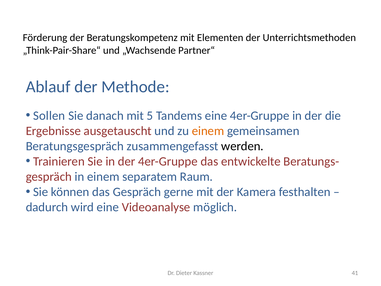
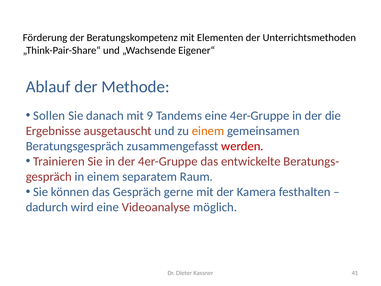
Partner“: Partner“ -> Eigener“
5: 5 -> 9
werden colour: black -> red
